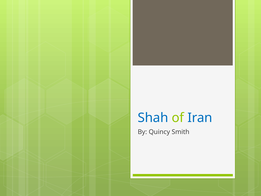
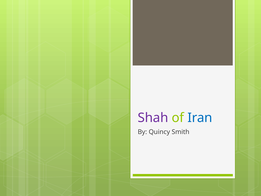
Shah colour: blue -> purple
